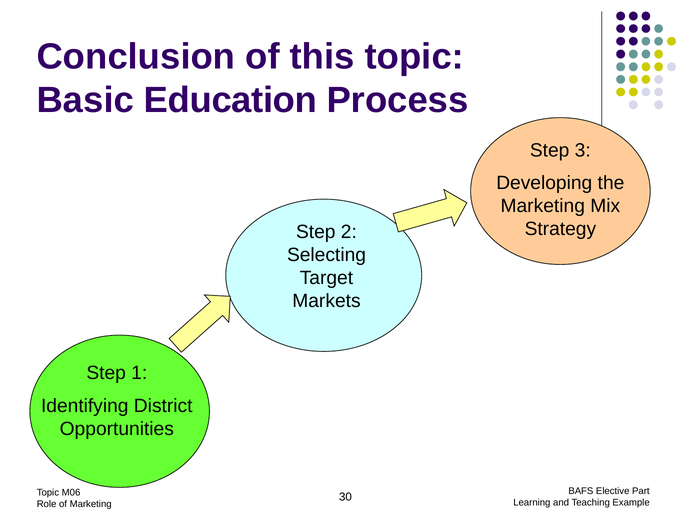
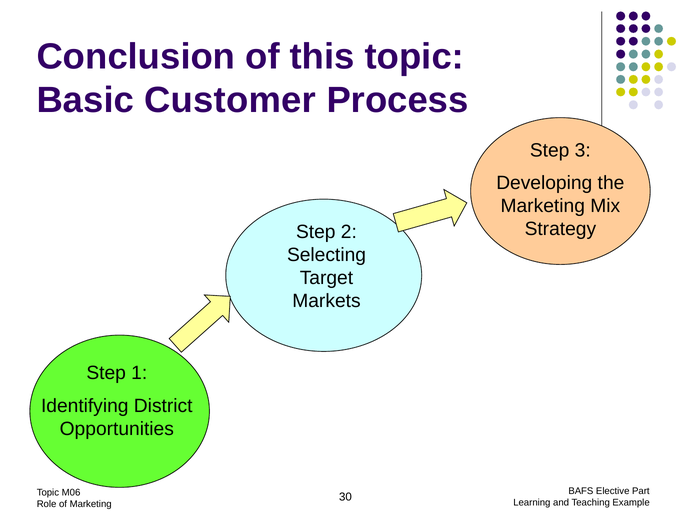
Education: Education -> Customer
